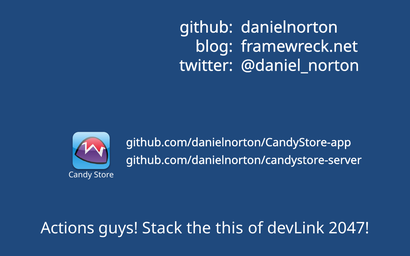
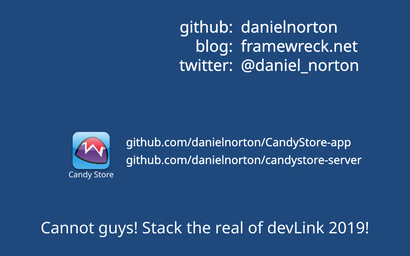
Actions: Actions -> Cannot
this: this -> real
2047: 2047 -> 2019
